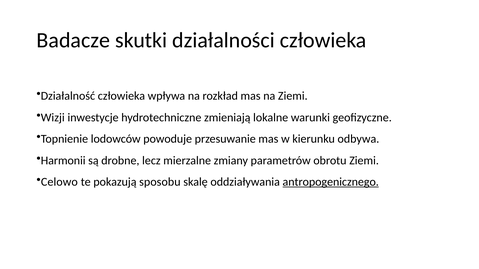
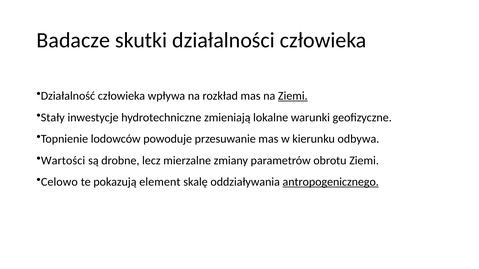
Ziemi at (293, 96) underline: none -> present
Wizji: Wizji -> Stały
Harmonii: Harmonii -> Wartości
sposobu: sposobu -> element
